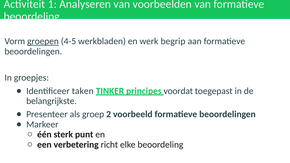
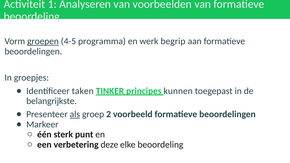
werkbladen: werkbladen -> programma
voordat: voordat -> kunnen
als underline: none -> present
richt: richt -> deze
